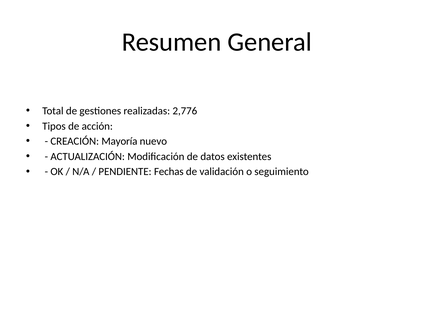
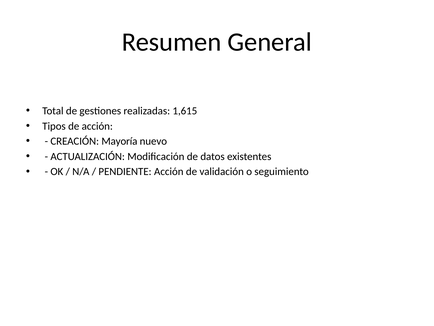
2,776: 2,776 -> 1,615
PENDIENTE Fechas: Fechas -> Acción
